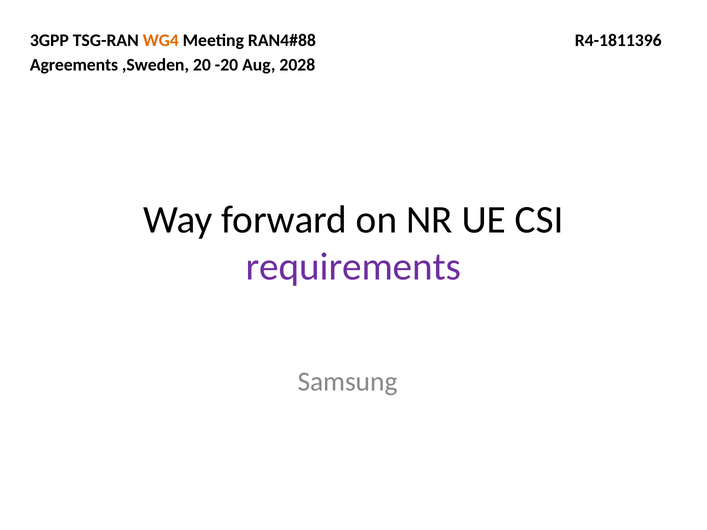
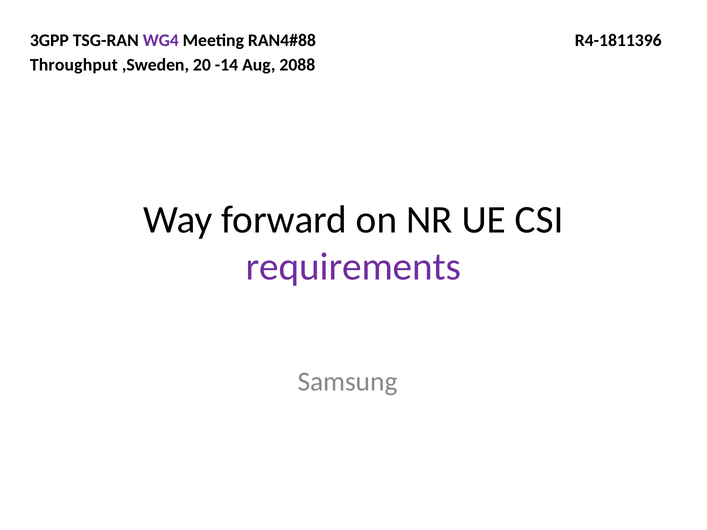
WG4 colour: orange -> purple
Agreements: Agreements -> Throughput
-20: -20 -> -14
2028: 2028 -> 2088
